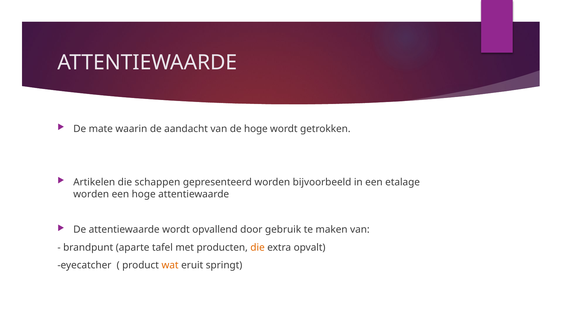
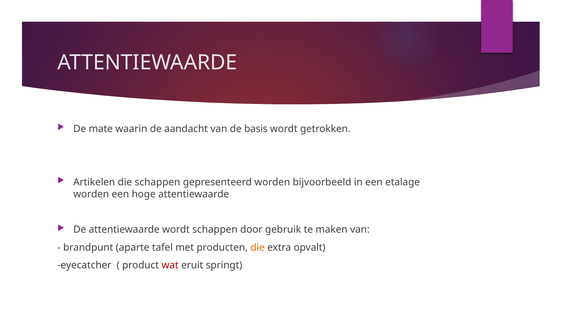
de hoge: hoge -> basis
wordt opvallend: opvallend -> schappen
wat colour: orange -> red
